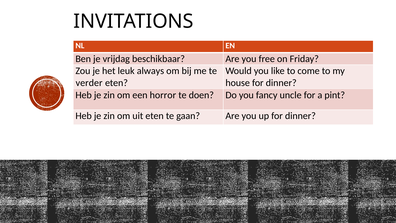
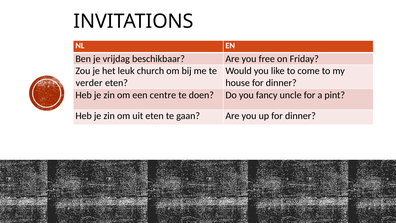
always: always -> church
horror: horror -> centre
